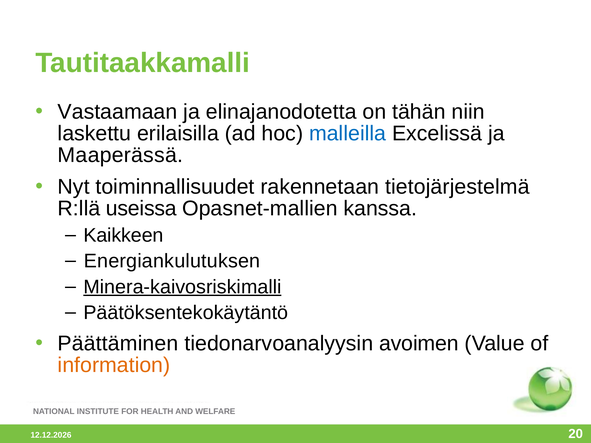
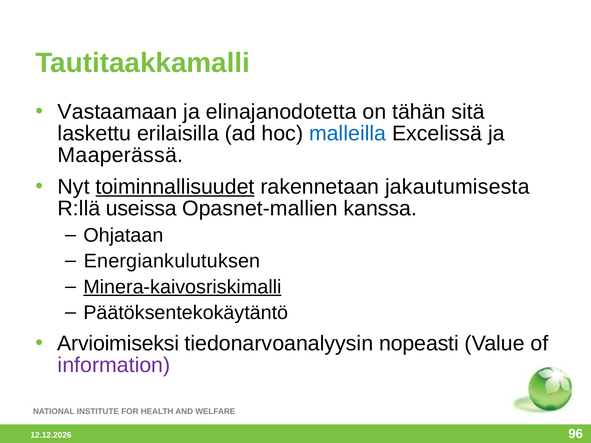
niin: niin -> sitä
toiminnallisuudet underline: none -> present
tietojärjestelmä: tietojärjestelmä -> jakautumisesta
Kaikkeen: Kaikkeen -> Ohjataan
Päättäminen: Päättäminen -> Arvioimiseksi
avoimen: avoimen -> nopeasti
information colour: orange -> purple
20: 20 -> 96
